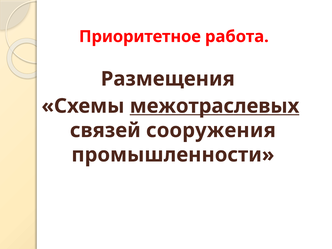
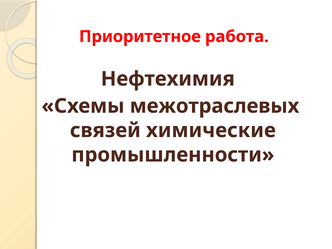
Размещения: Размещения -> Нефтехимия
межотраслевых underline: present -> none
сооружения: сооружения -> химические
